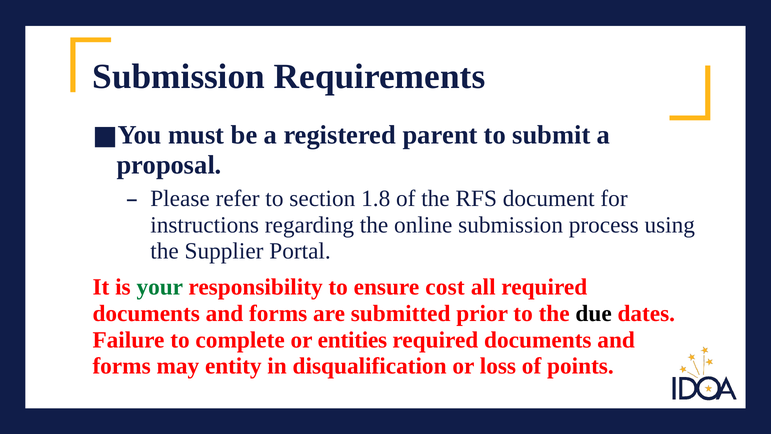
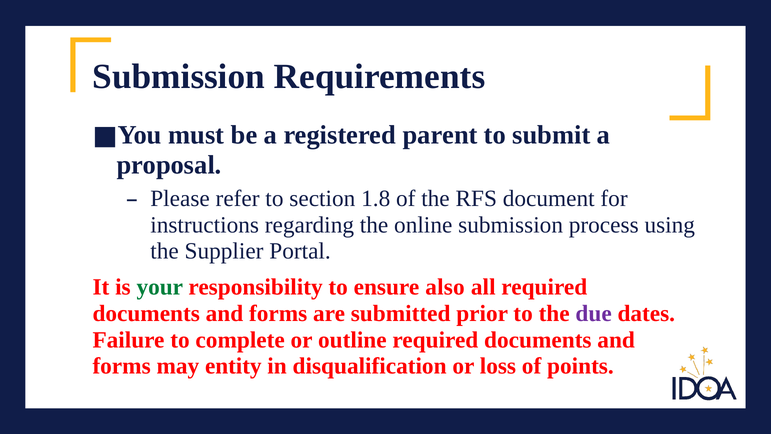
cost: cost -> also
due colour: black -> purple
entities: entities -> outline
